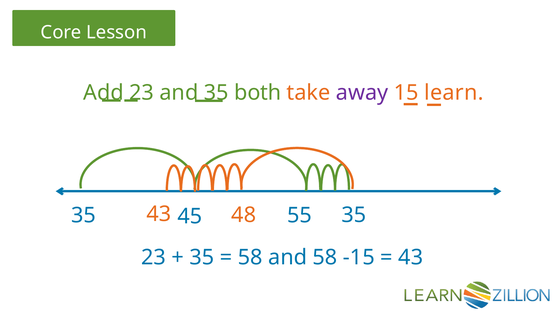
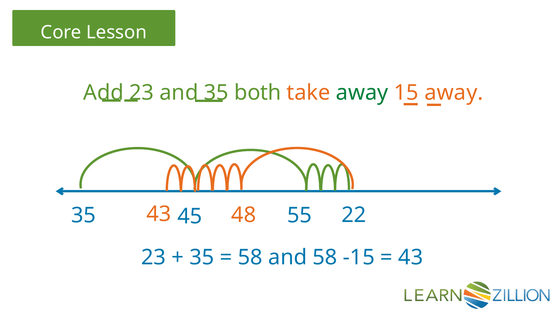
away at (362, 93) colour: purple -> green
learn at (454, 93): learn -> away
43 35: 35 -> 22
